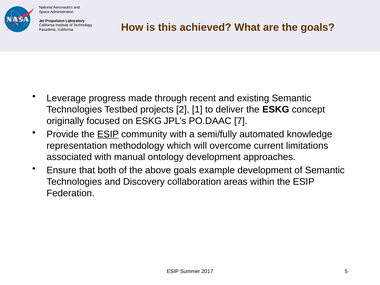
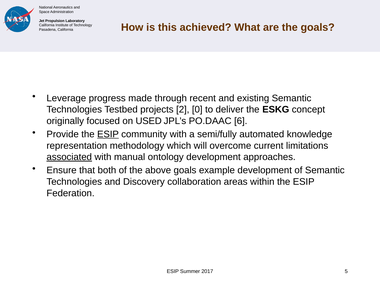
1: 1 -> 0
on ESKG: ESKG -> USED
7: 7 -> 6
associated underline: none -> present
